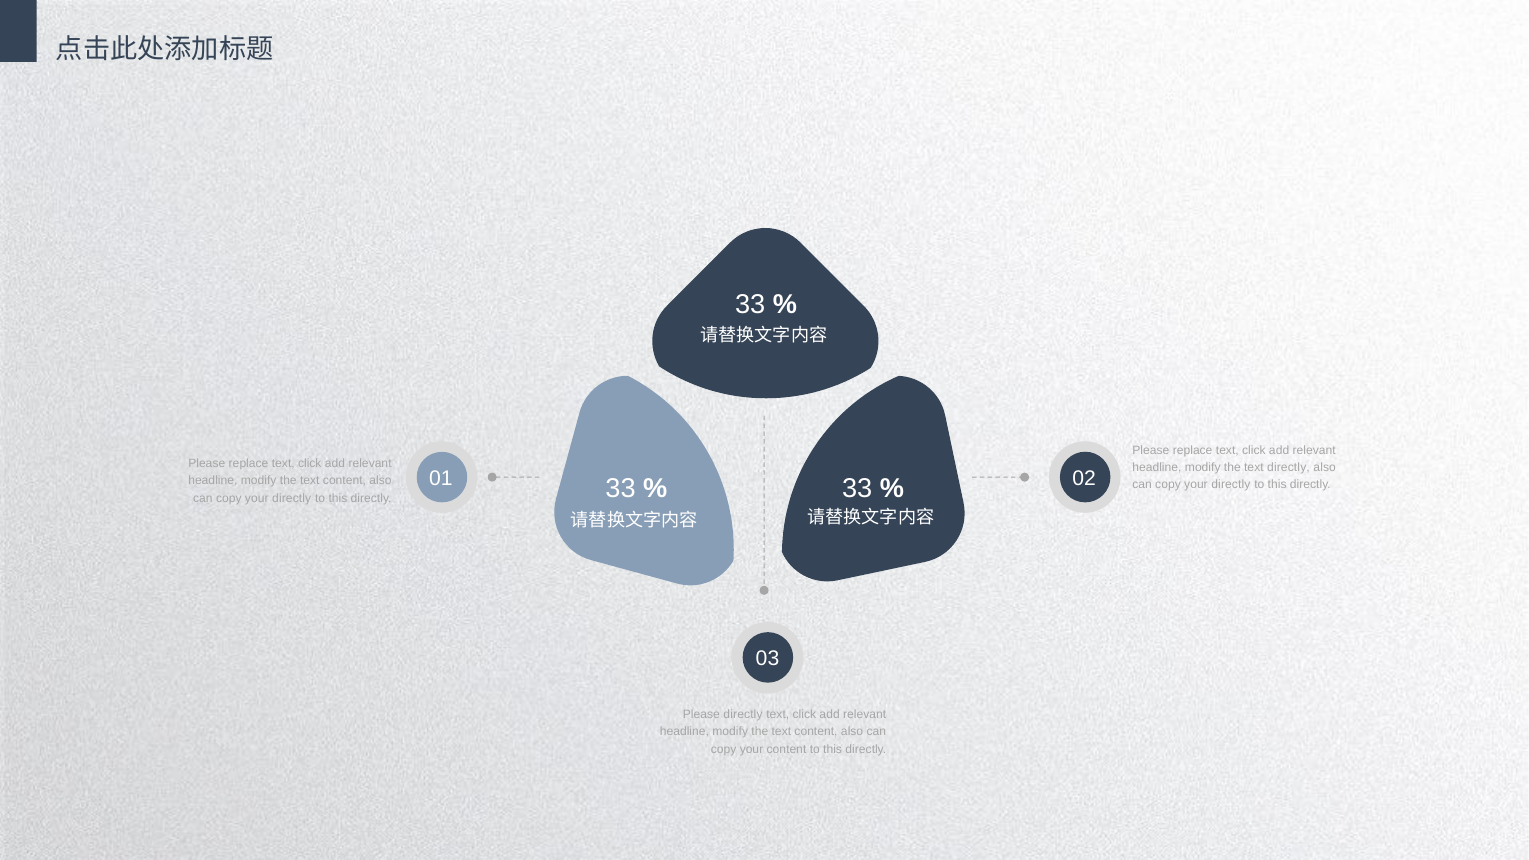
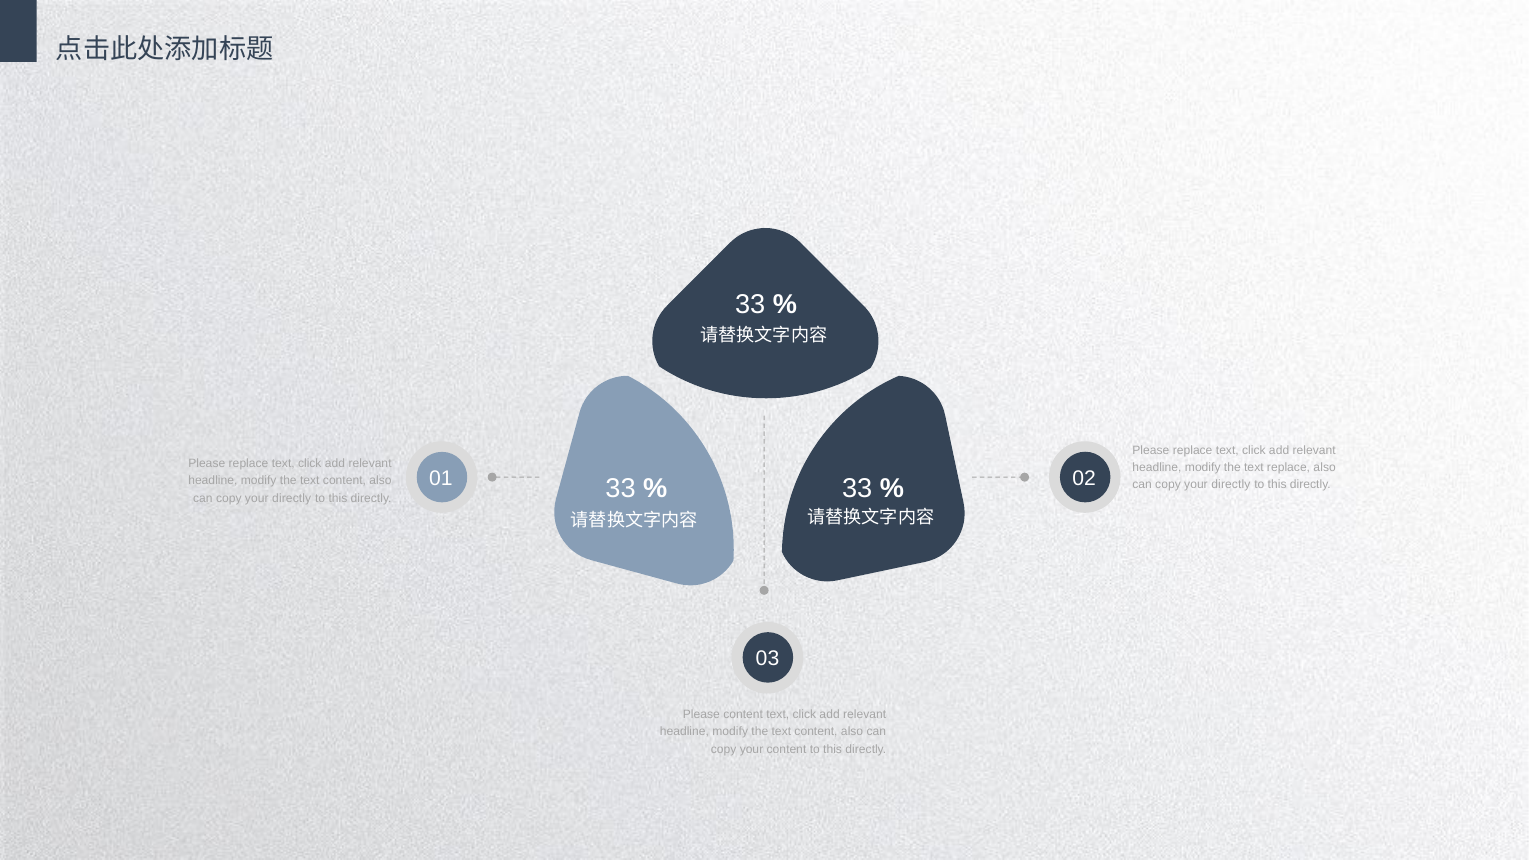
text directly: directly -> replace
Please directly: directly -> content
